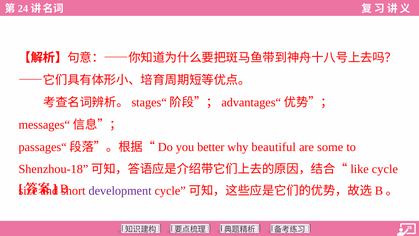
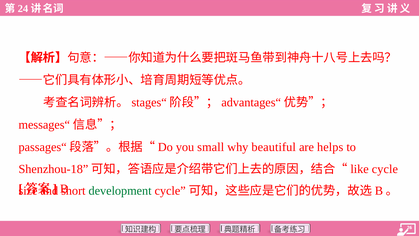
better: better -> small
some: some -> helps
development colour: purple -> green
